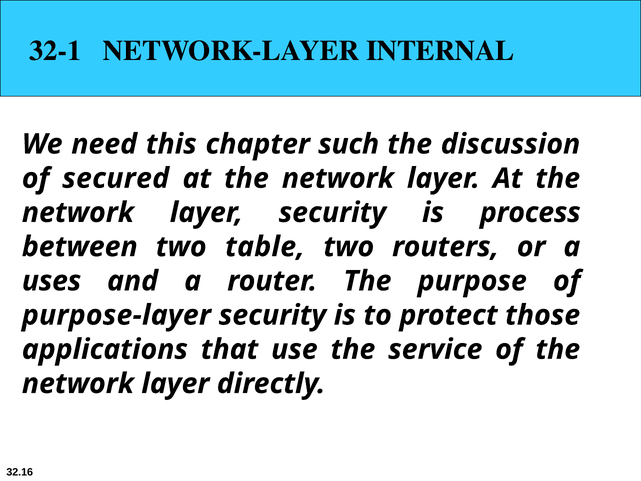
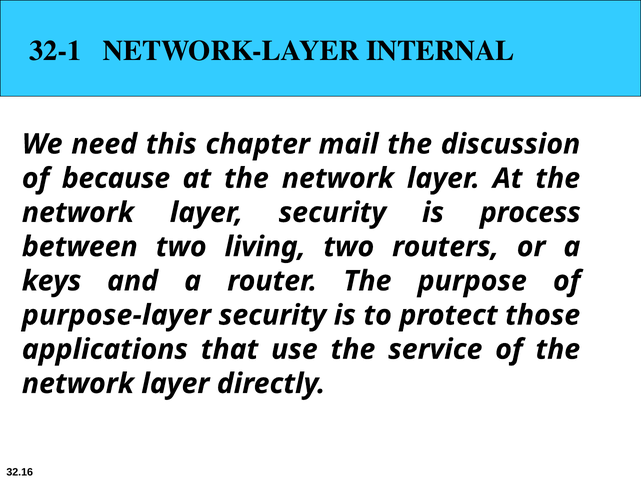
such: such -> mail
secured: secured -> because
table: table -> living
uses: uses -> keys
